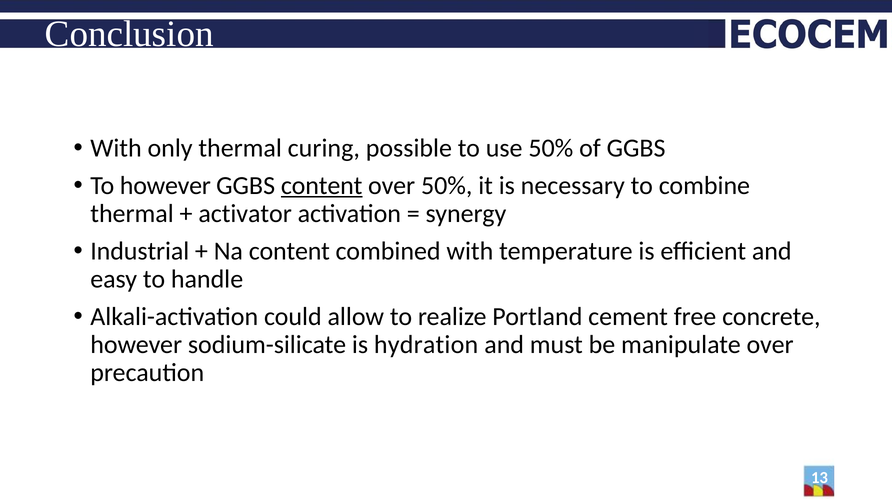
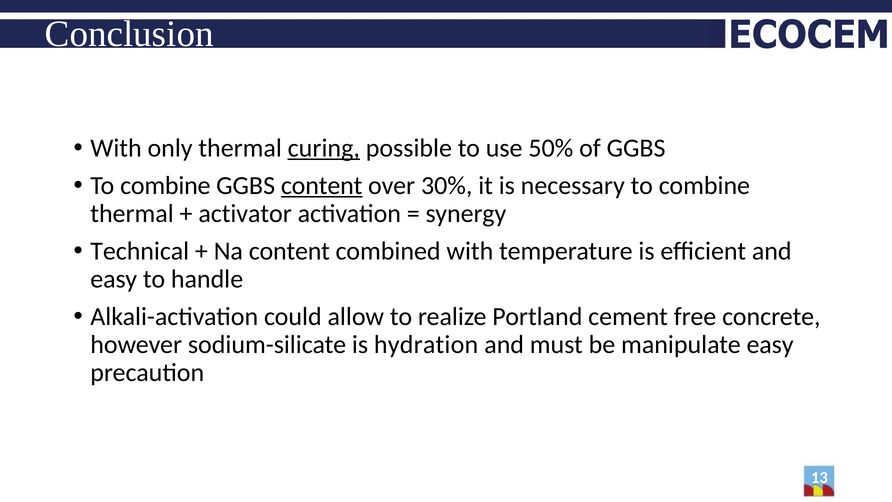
curing underline: none -> present
however at (165, 185): however -> combine
over 50%: 50% -> 30%
Industrial: Industrial -> Technical
manipulate over: over -> easy
